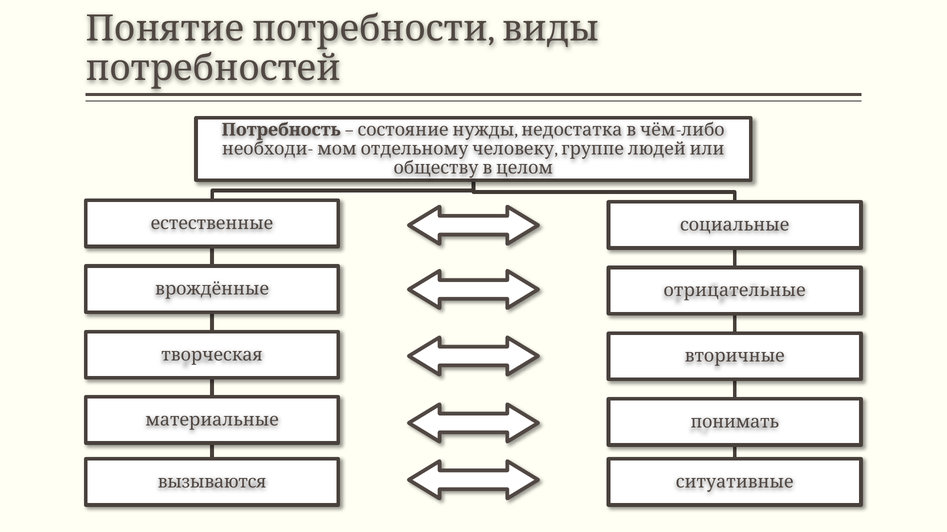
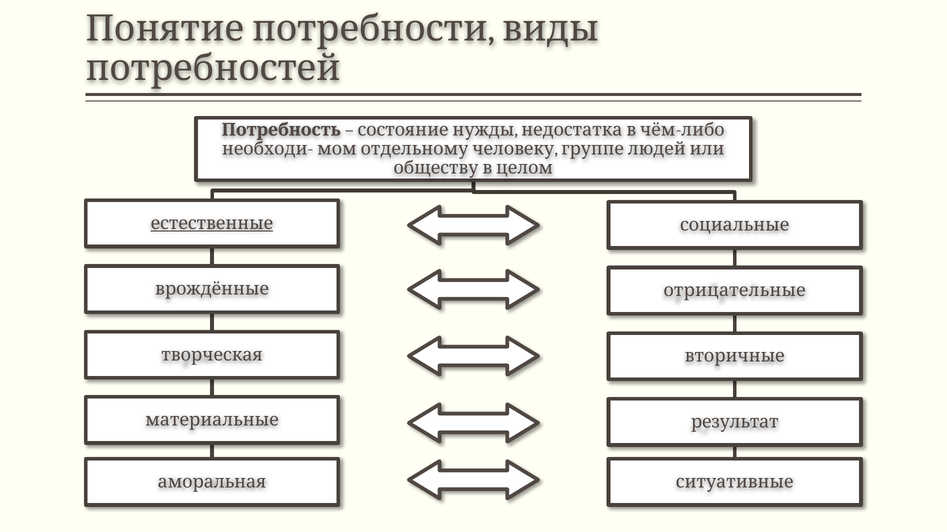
естественные underline: none -> present
понимать: понимать -> результат
вызываются: вызываются -> аморальная
